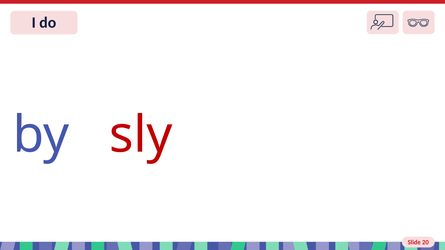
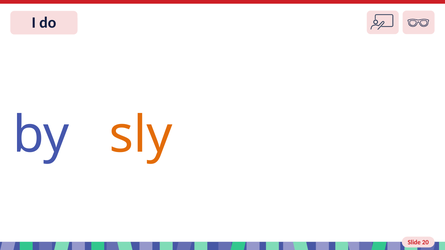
sly colour: red -> orange
